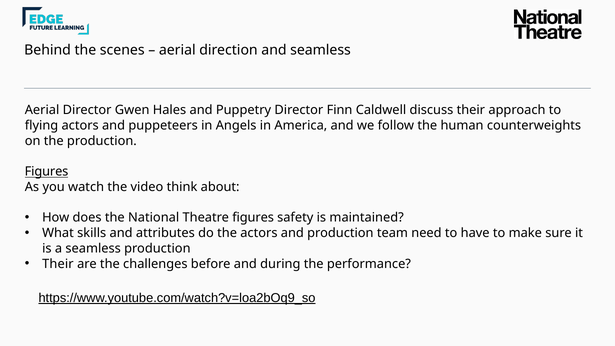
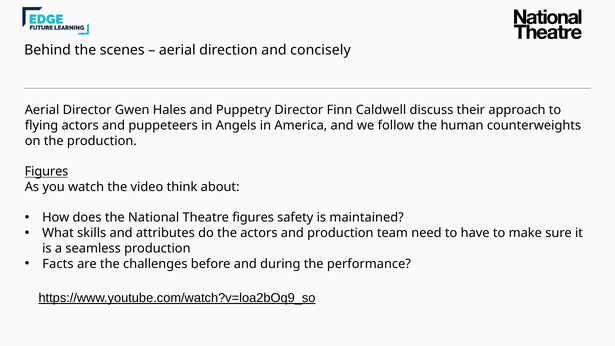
and seamless: seamless -> concisely
Their at (58, 264): Their -> Facts
